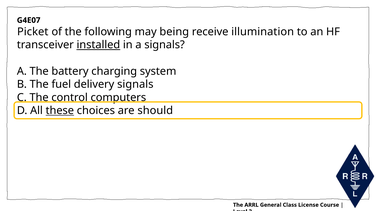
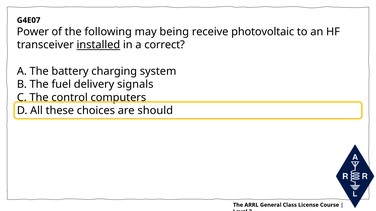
Picket: Picket -> Power
illumination: illumination -> photovoltaic
a signals: signals -> correct
these underline: present -> none
